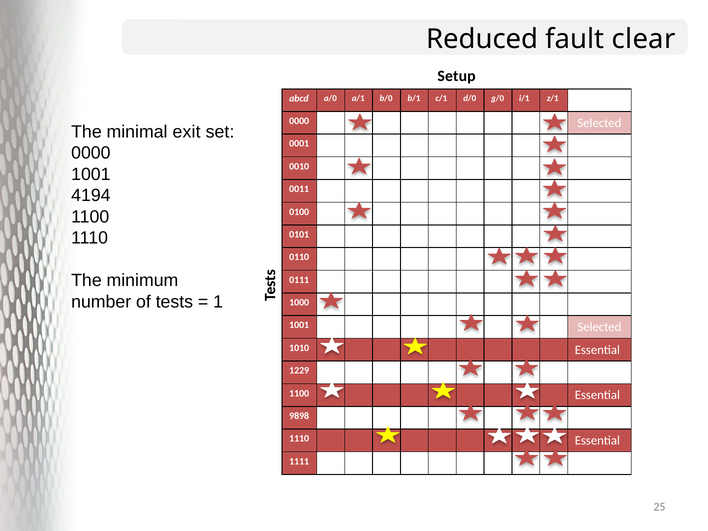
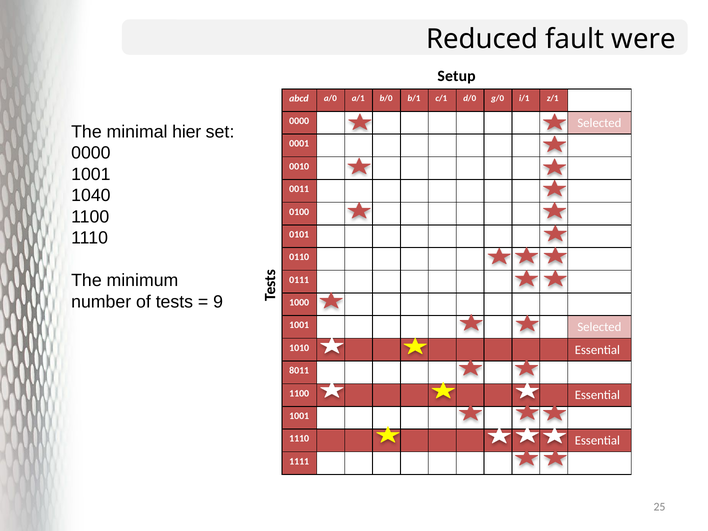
clear: clear -> were
exit: exit -> hier
4194: 4194 -> 1040
1: 1 -> 9
1229: 1229 -> 8011
9898 at (299, 416): 9898 -> 1001
